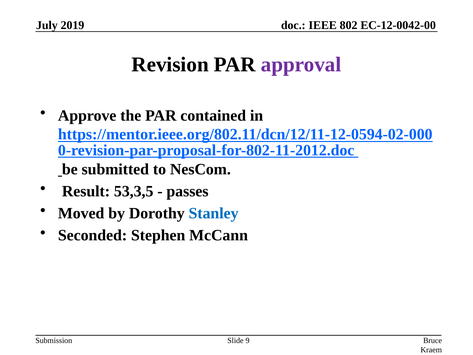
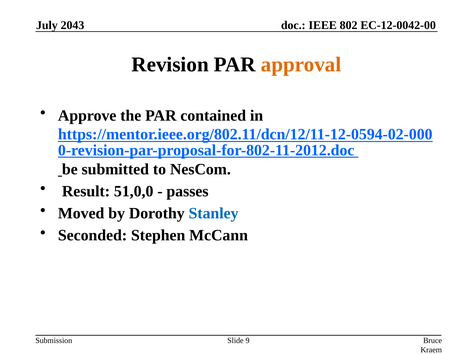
2019: 2019 -> 2043
approval colour: purple -> orange
53,3,5: 53,3,5 -> 51,0,0
